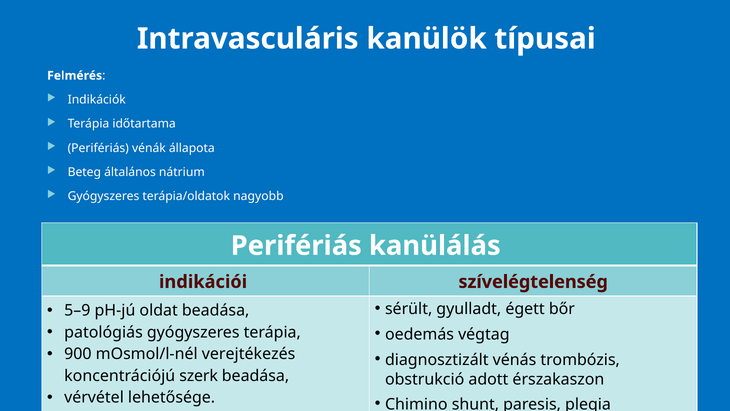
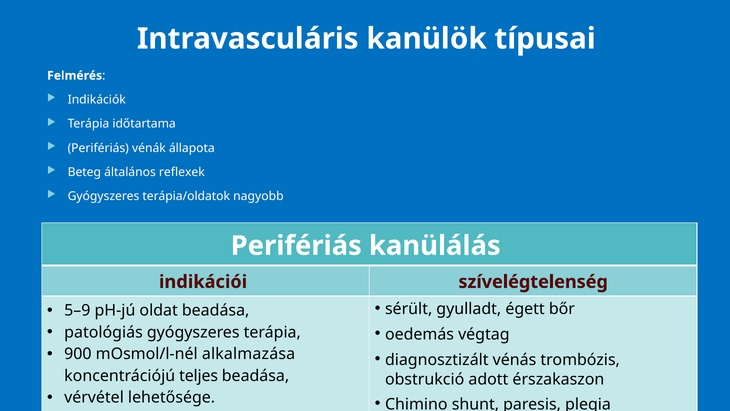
nátrium: nátrium -> reflexek
verejtékezés: verejtékezés -> alkalmazása
szerk: szerk -> teljes
